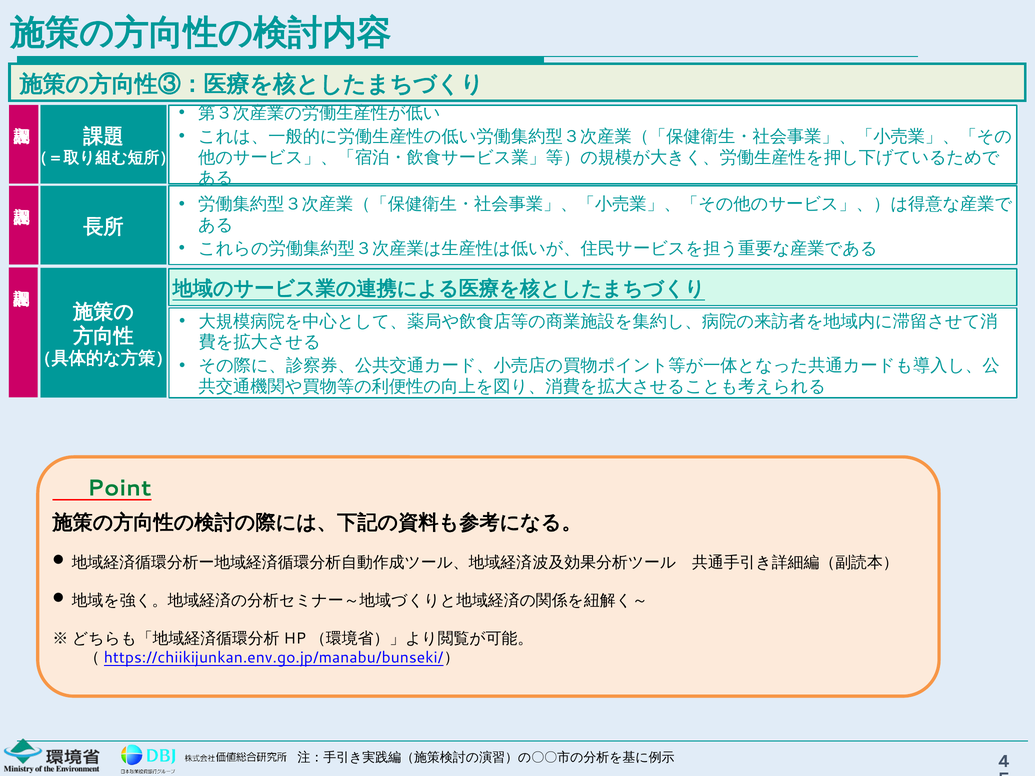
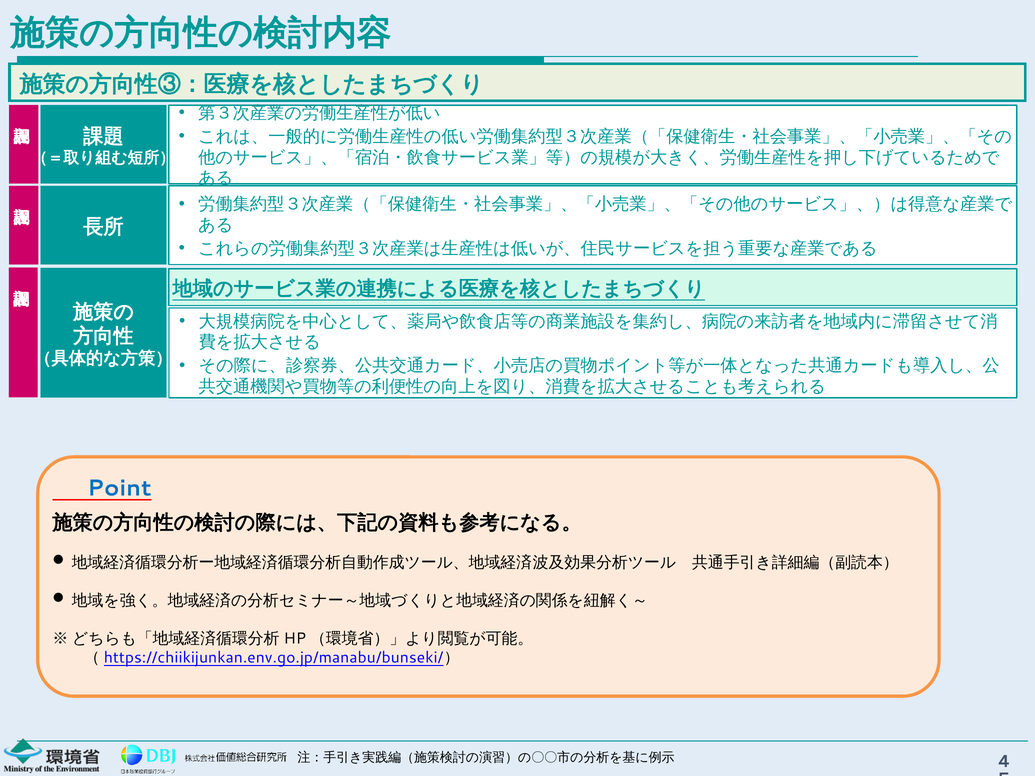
Point colour: green -> blue
